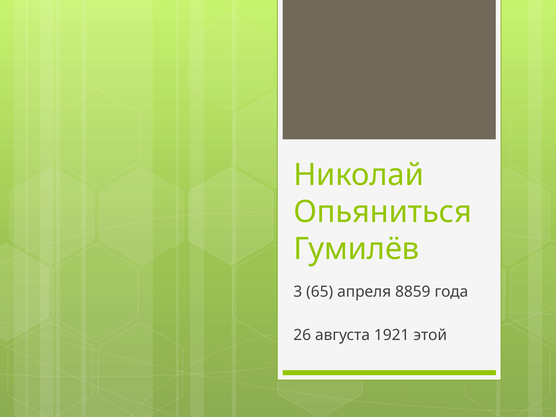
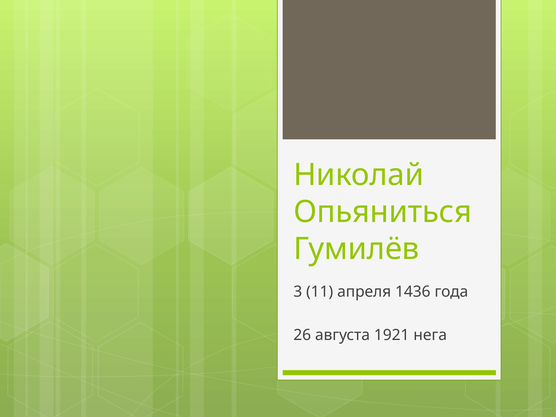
65: 65 -> 11
8859: 8859 -> 1436
этой: этой -> нега
